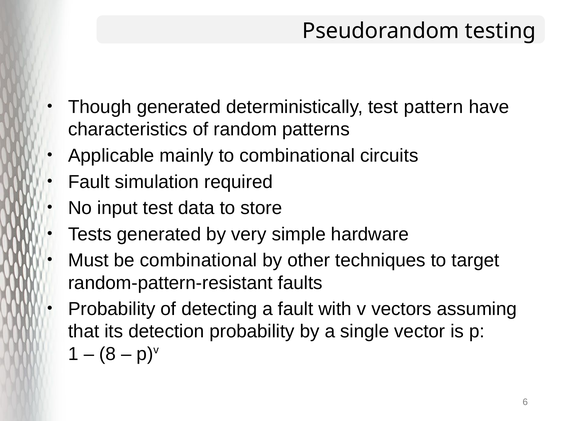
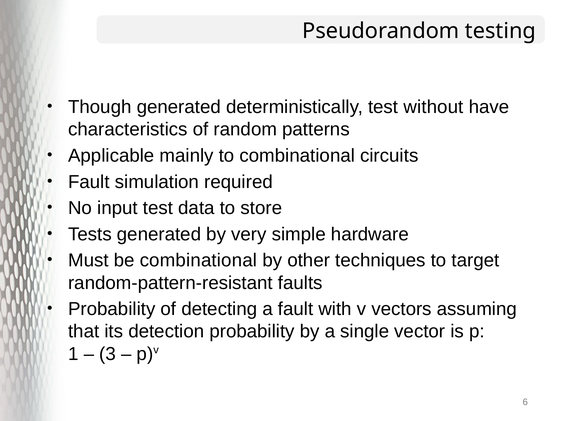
pattern: pattern -> without
8: 8 -> 3
